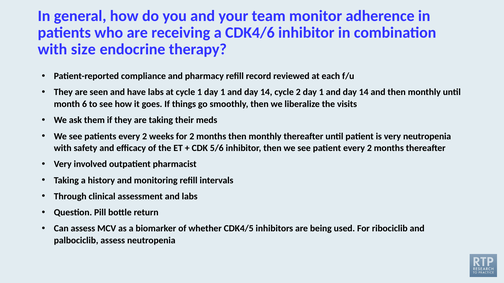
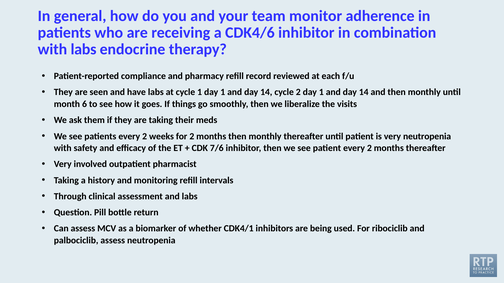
with size: size -> labs
5/6: 5/6 -> 7/6
CDK4/5: CDK4/5 -> CDK4/1
